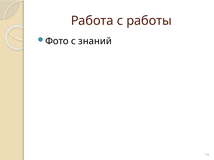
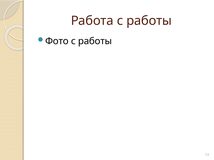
Фото с знаний: знаний -> работы
